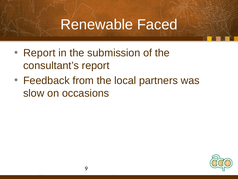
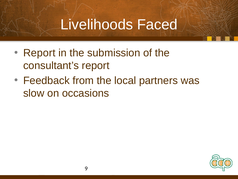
Renewable: Renewable -> Livelihoods
